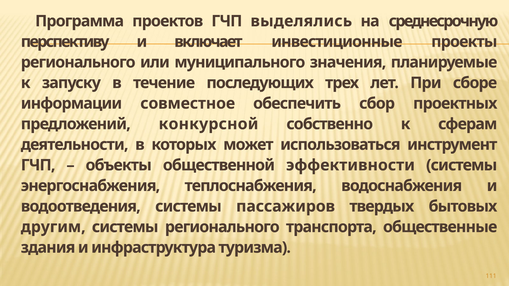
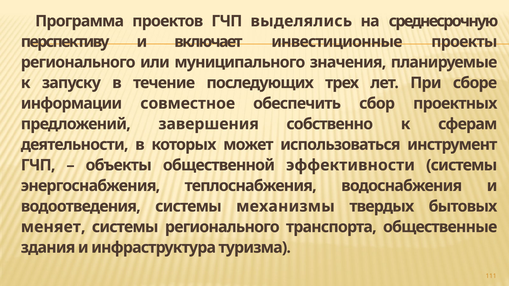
конкурсной: конкурсной -> завершения
пассажиров: пассажиров -> механизмы
другим: другим -> меняет
